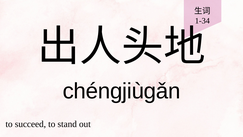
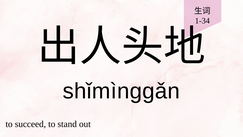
chéngjiùgǎn: chéngjiùgǎn -> shǐmìnggǎn
